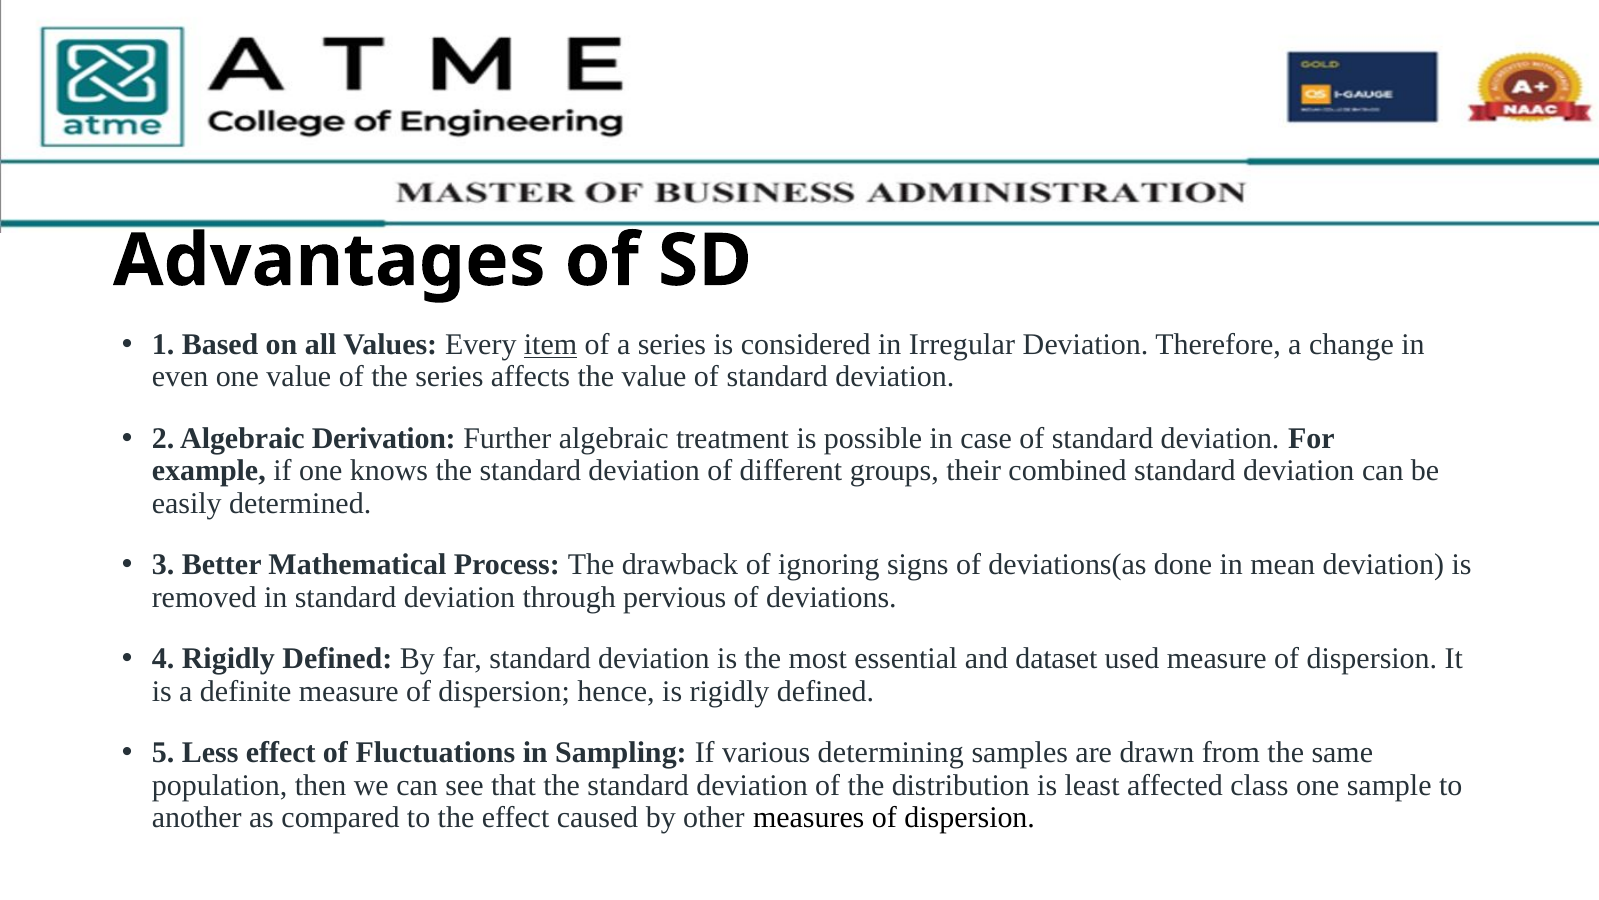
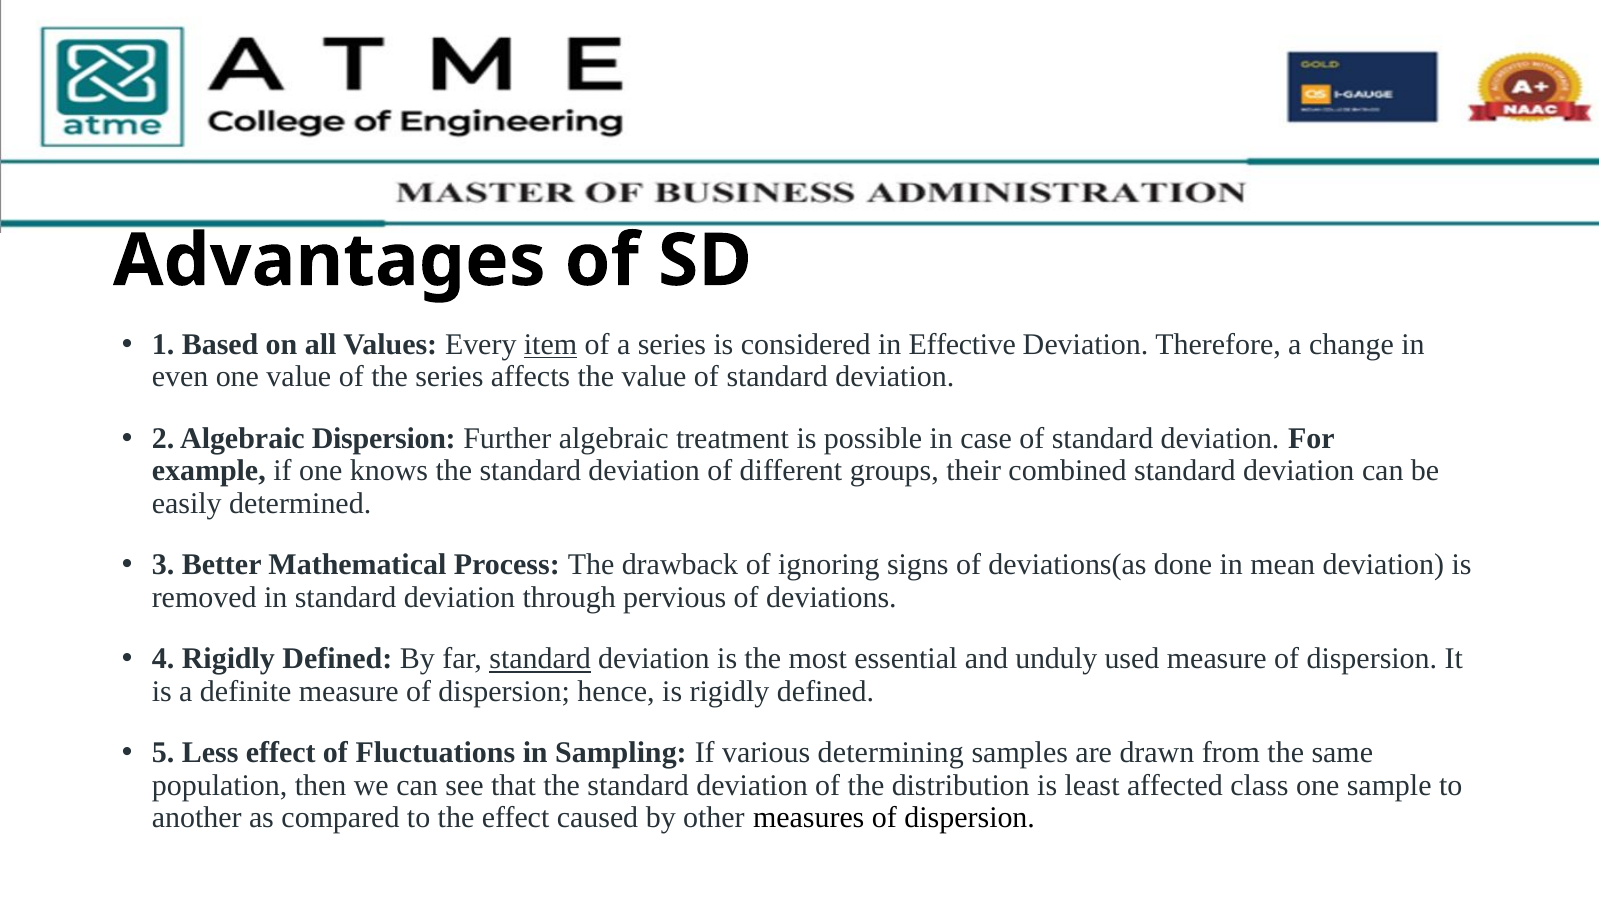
Irregular: Irregular -> Effective
Algebraic Derivation: Derivation -> Dispersion
standard at (540, 659) underline: none -> present
dataset: dataset -> unduly
